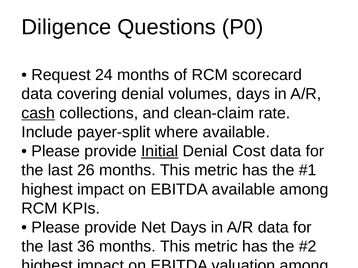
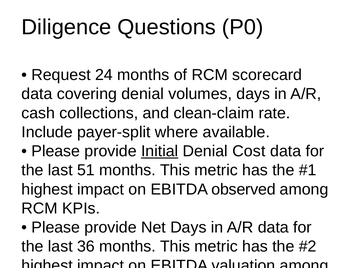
cash at (38, 113) underline: present -> none
26: 26 -> 51
EBITDA available: available -> observed
